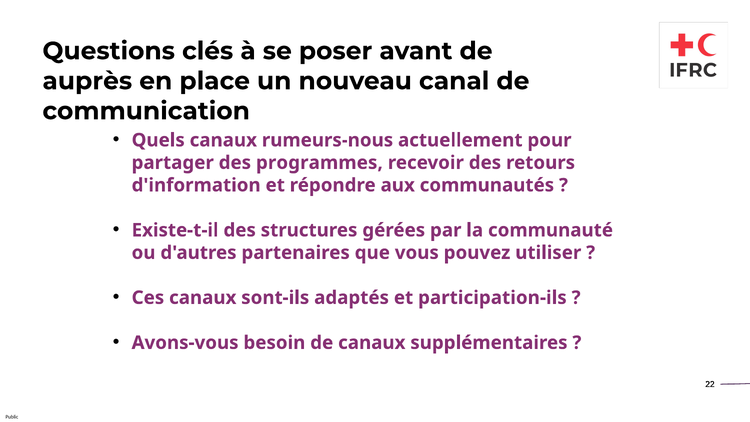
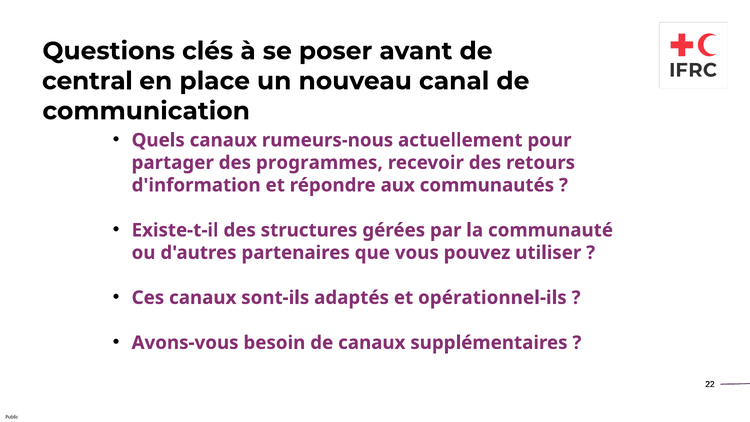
auprès: auprès -> central
participation-ils: participation-ils -> opérationnel-ils
